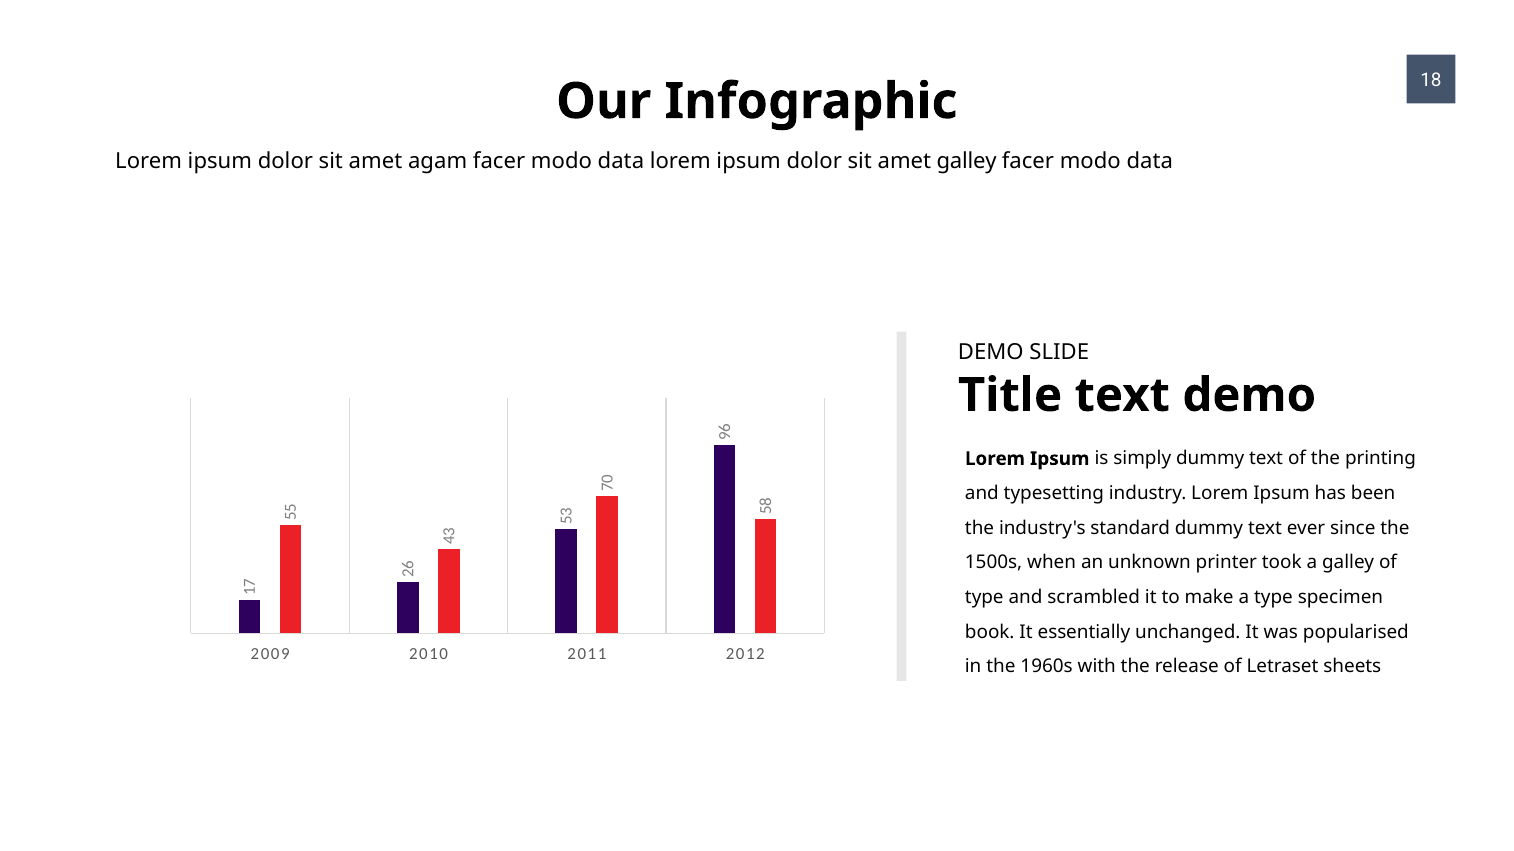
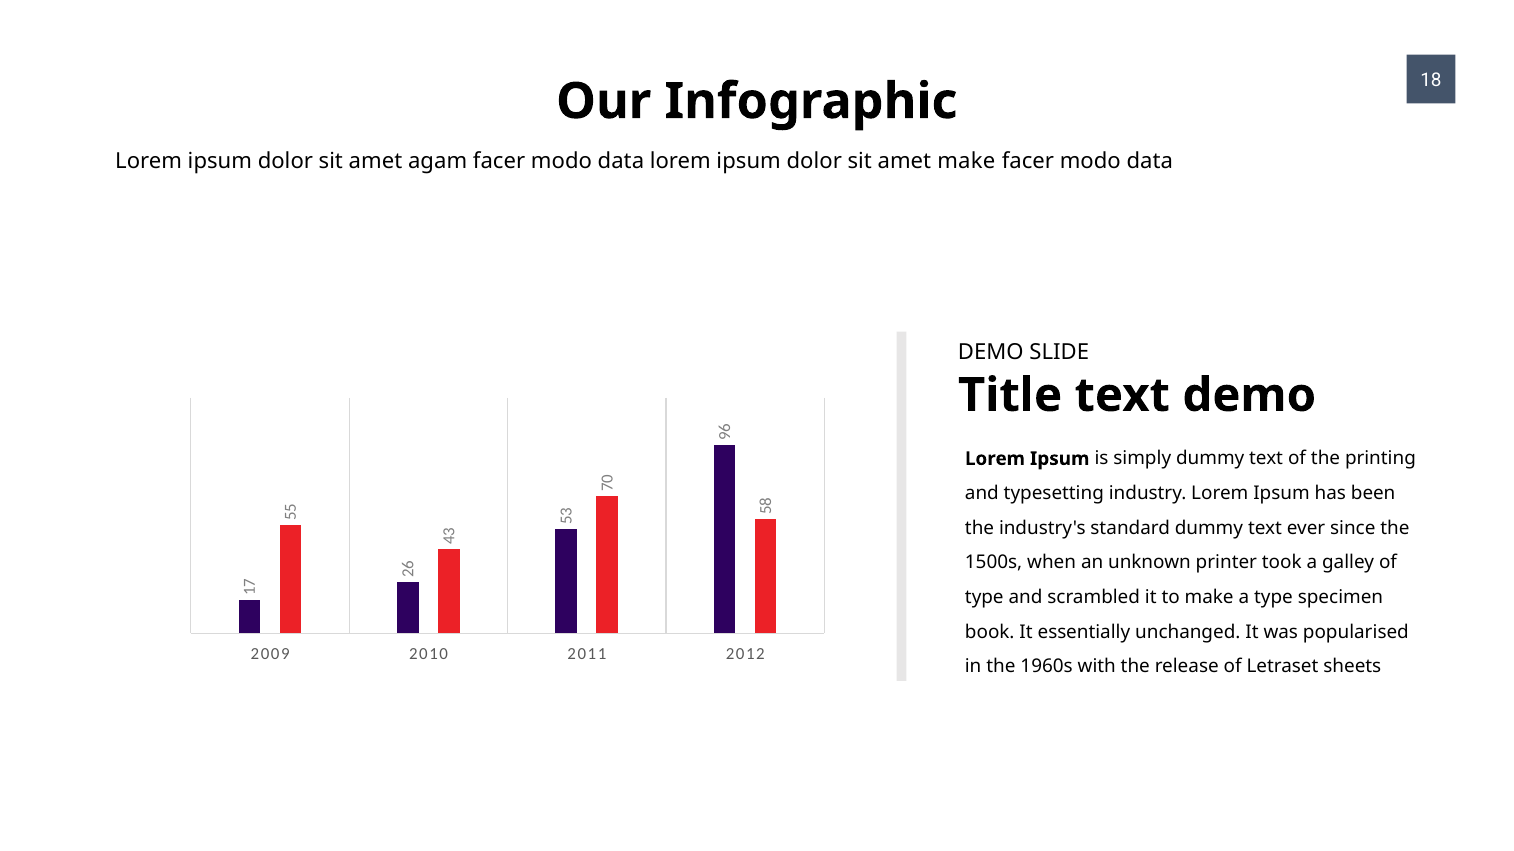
amet galley: galley -> make
